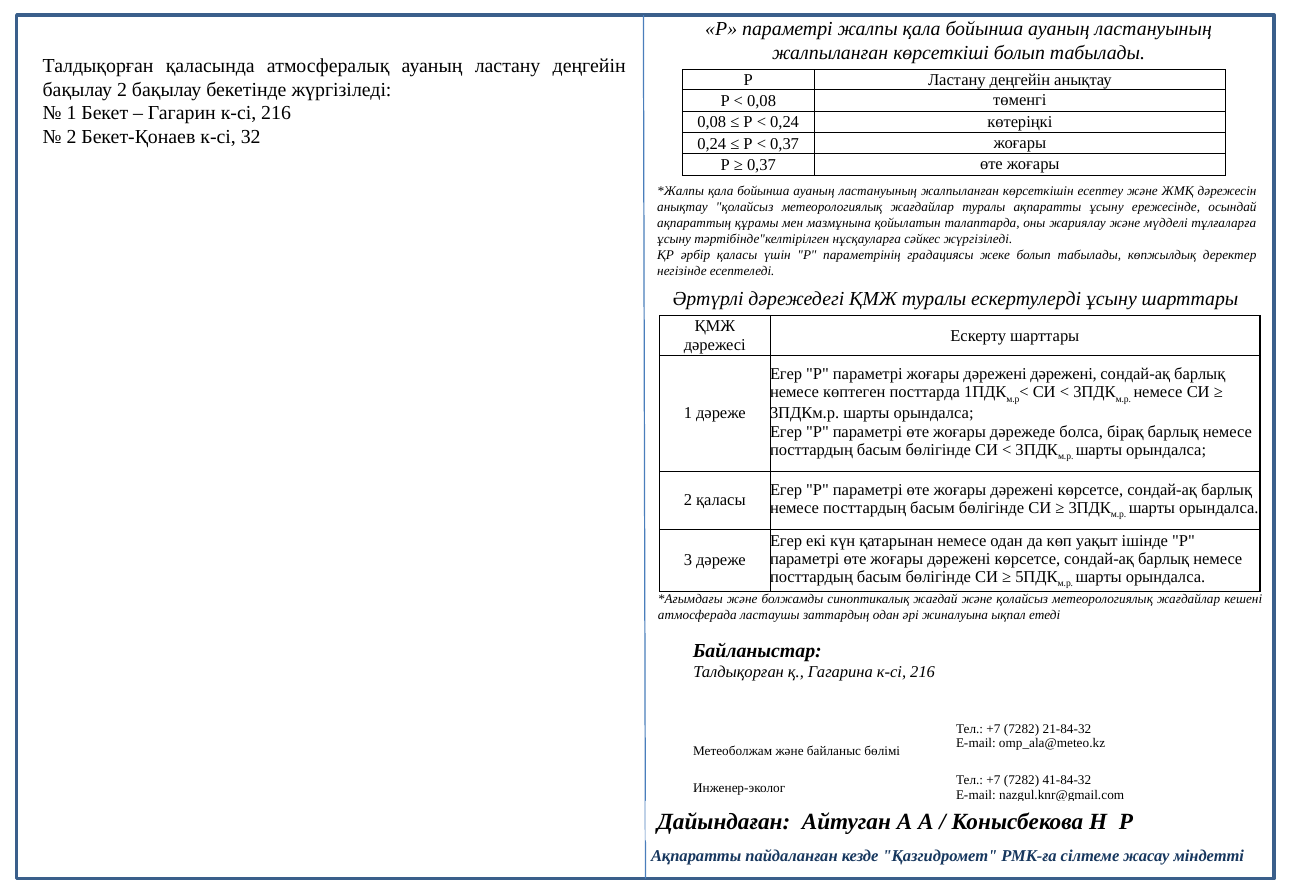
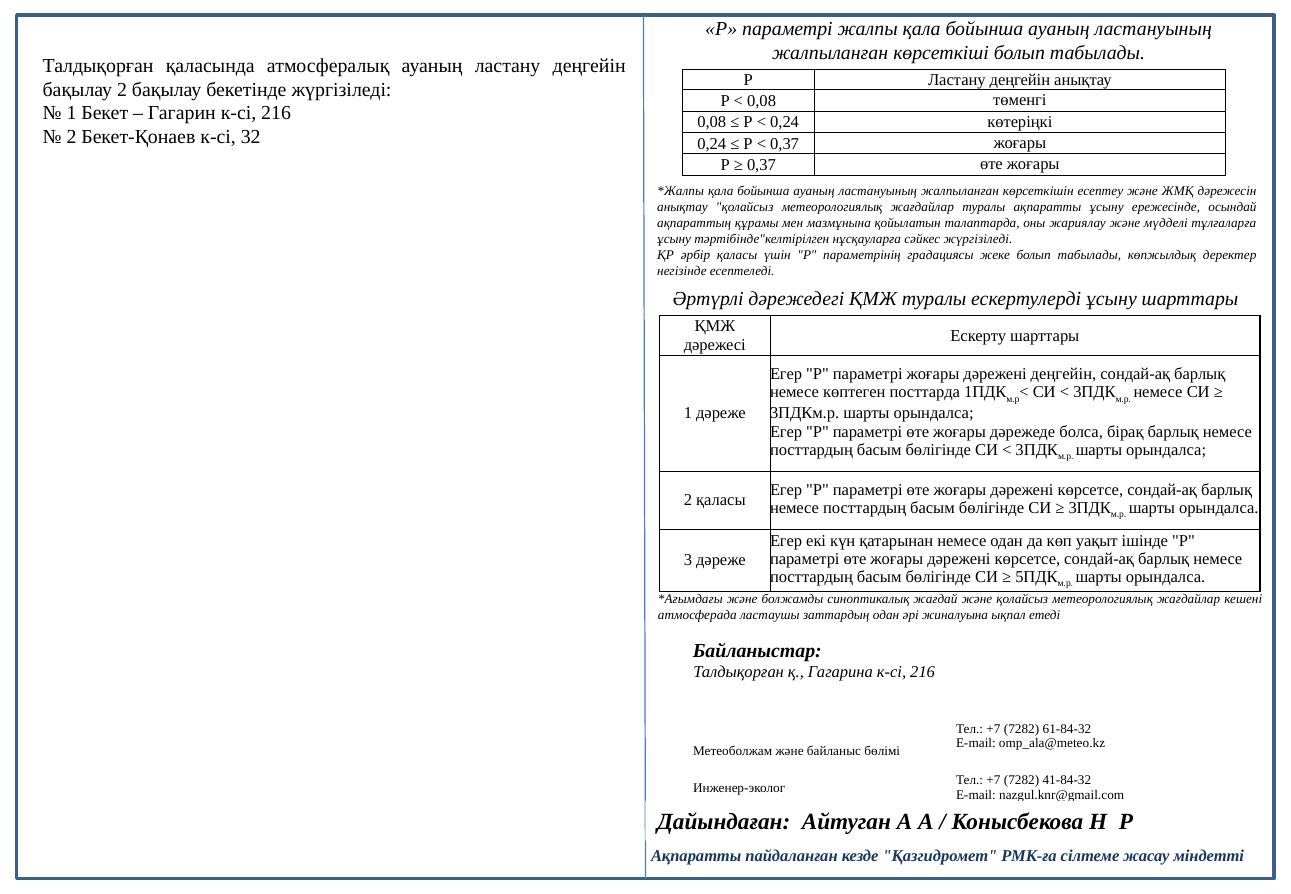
дәрежені дәрежені: дәрежені -> деңгейін
21-84-32: 21-84-32 -> 61-84-32
